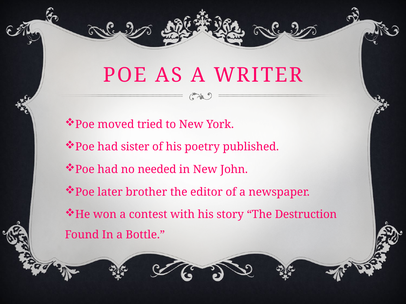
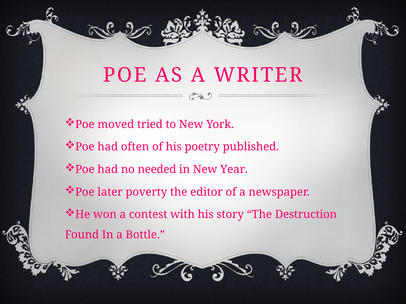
sister: sister -> often
John: John -> Year
brother: brother -> poverty
